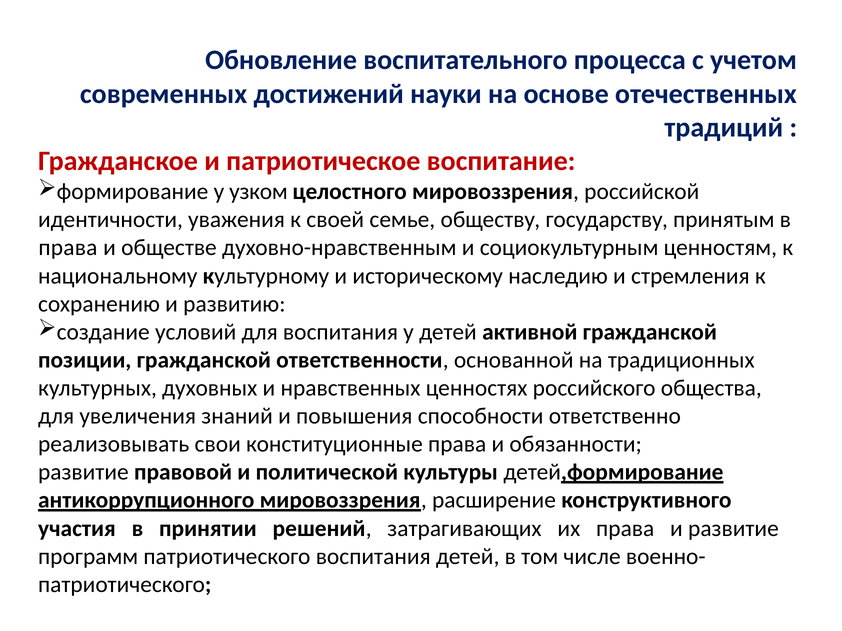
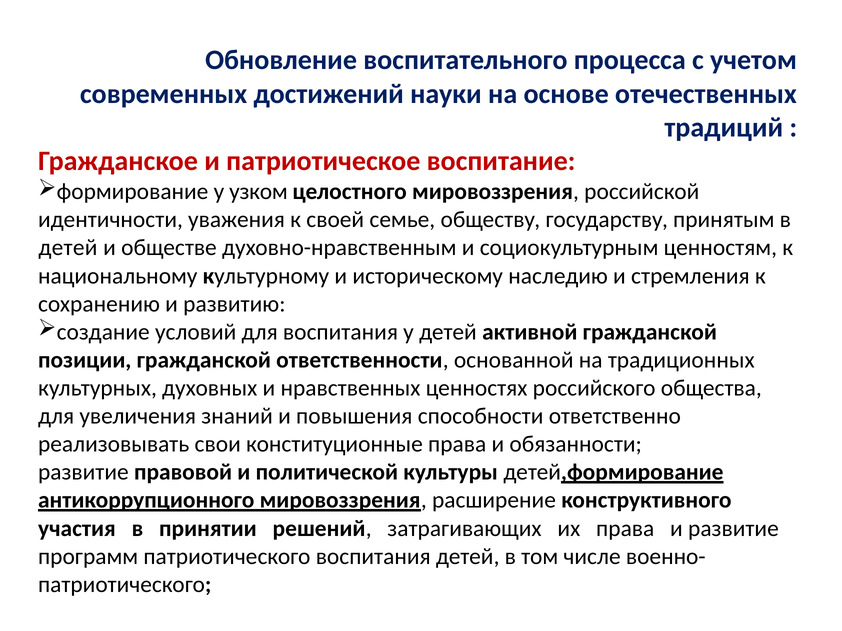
права at (68, 248): права -> детей
